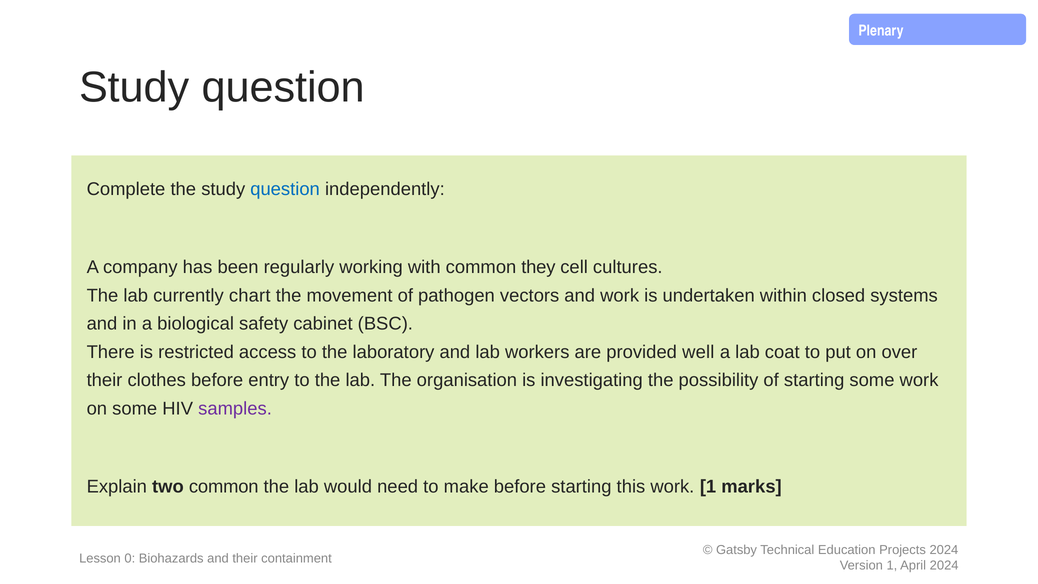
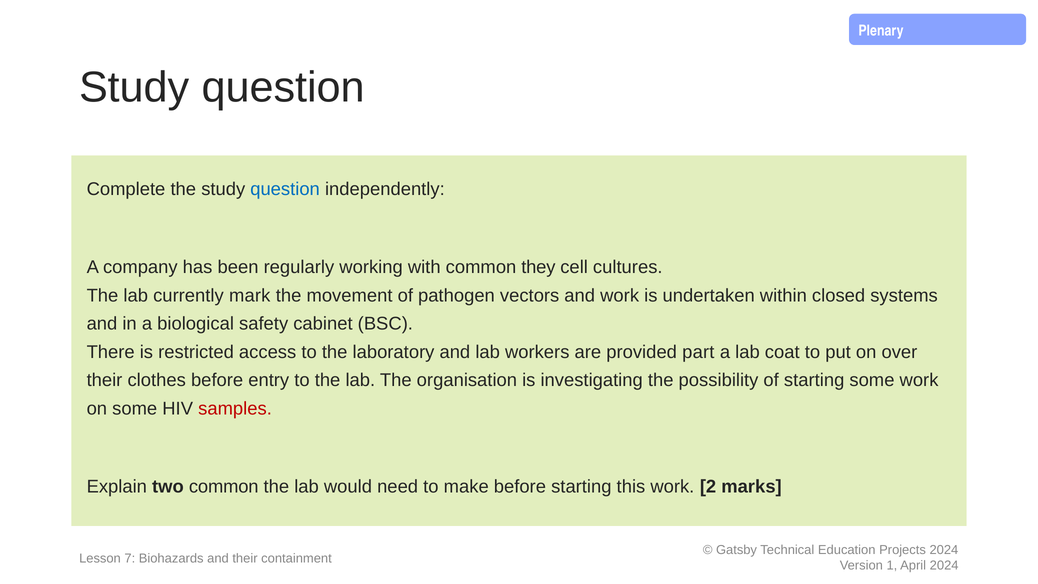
chart: chart -> mark
well: well -> part
samples colour: purple -> red
work 1: 1 -> 2
0: 0 -> 7
